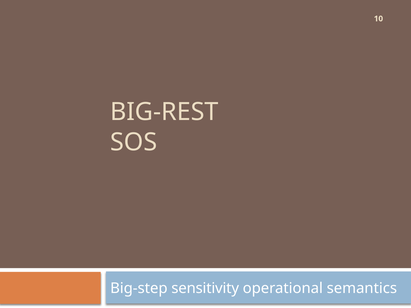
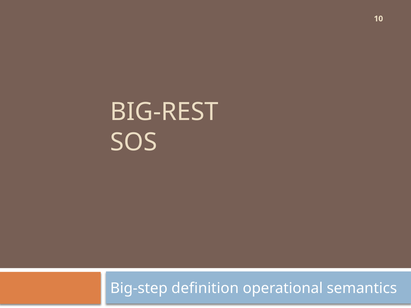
sensitivity: sensitivity -> definition
